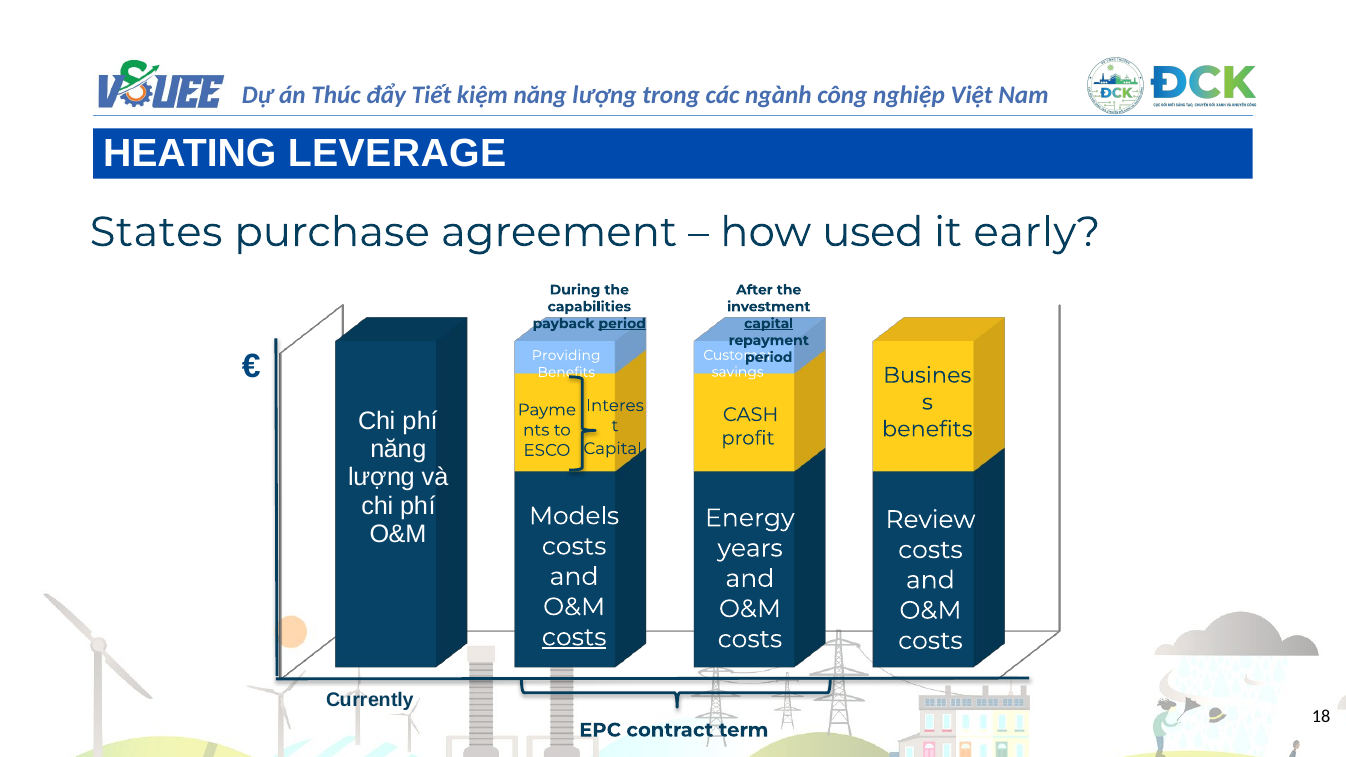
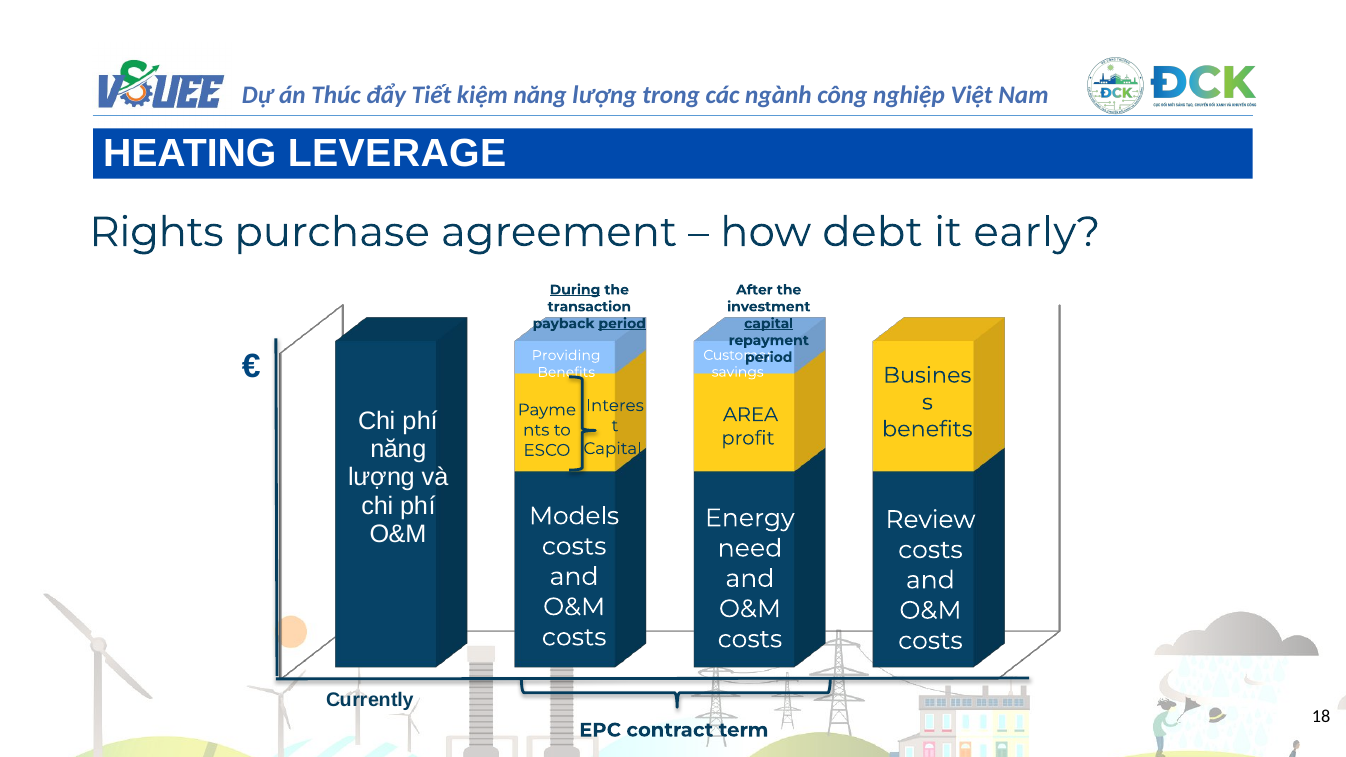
States: States -> Rights
used: used -> debt
During underline: none -> present
capabilities: capabilities -> transaction
CASH: CASH -> AREA
years: years -> need
costs at (574, 637) underline: present -> none
